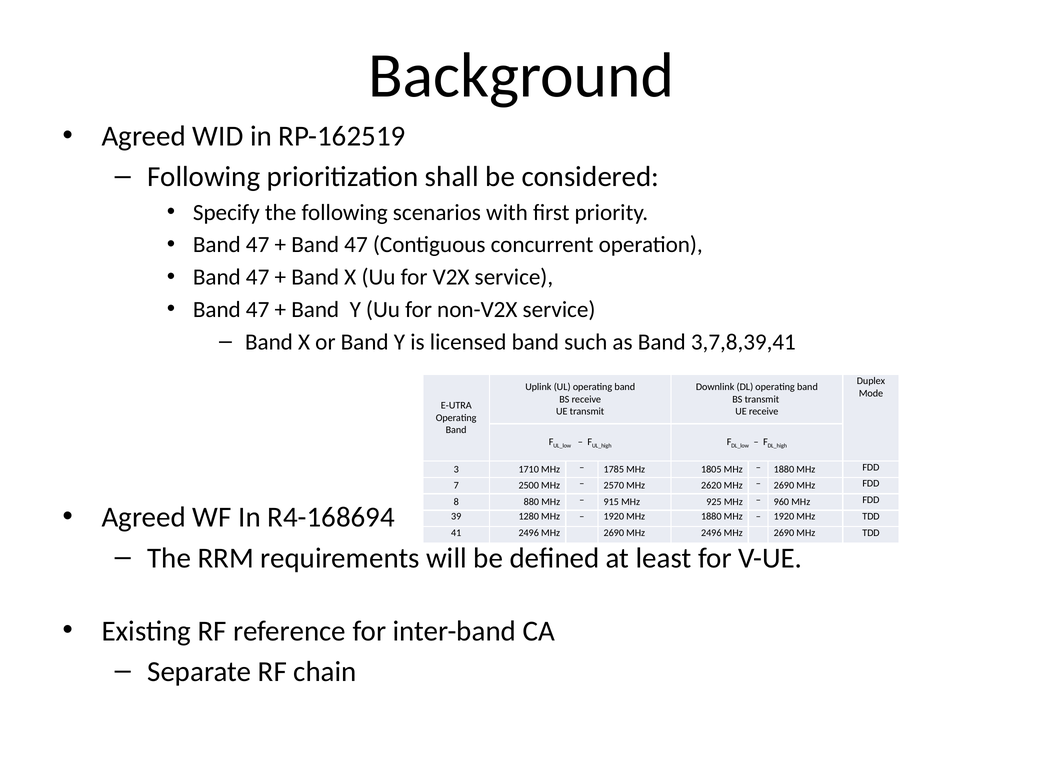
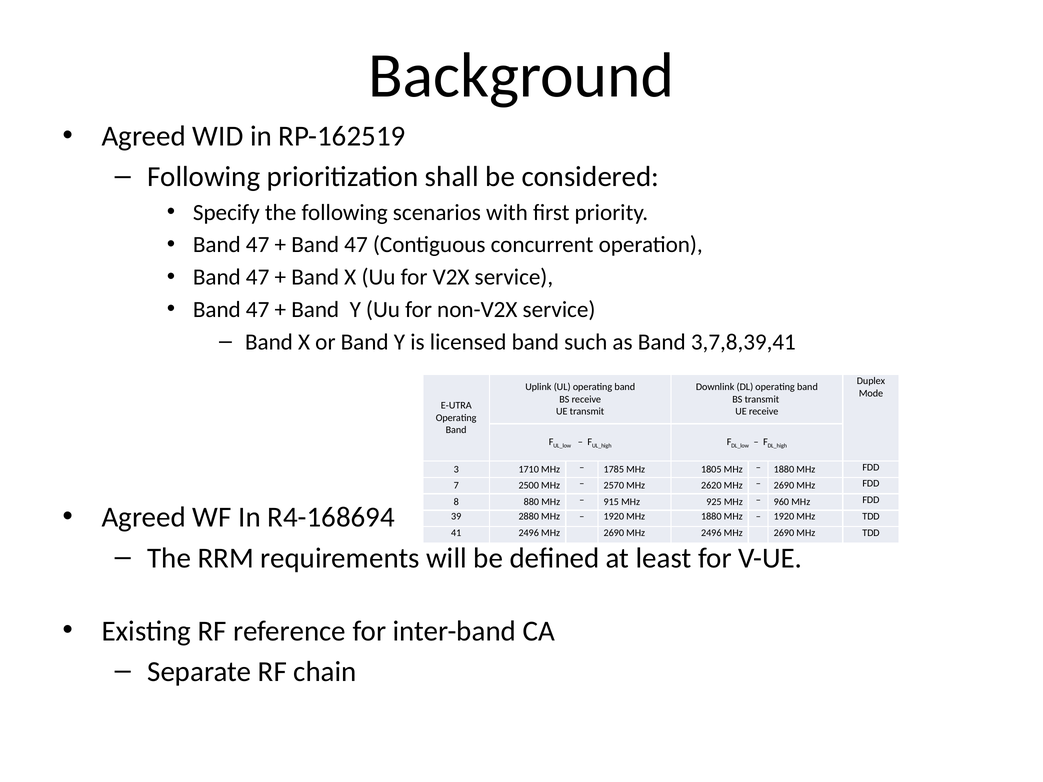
1280: 1280 -> 2880
